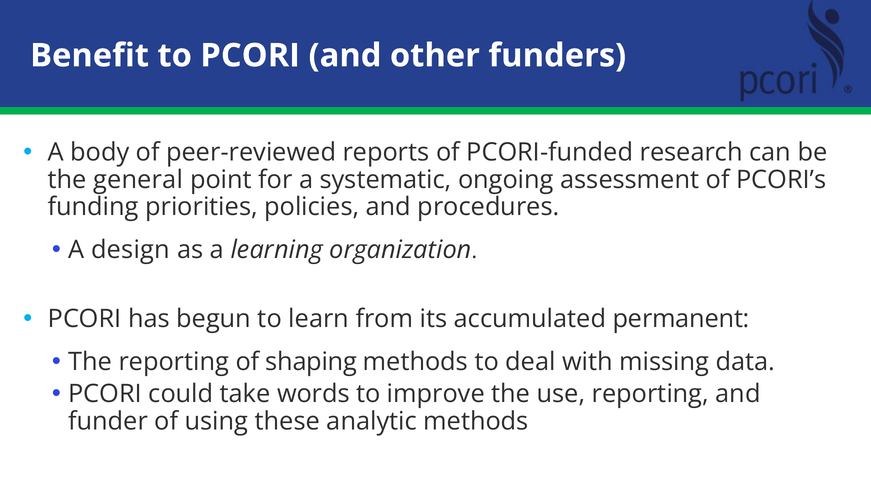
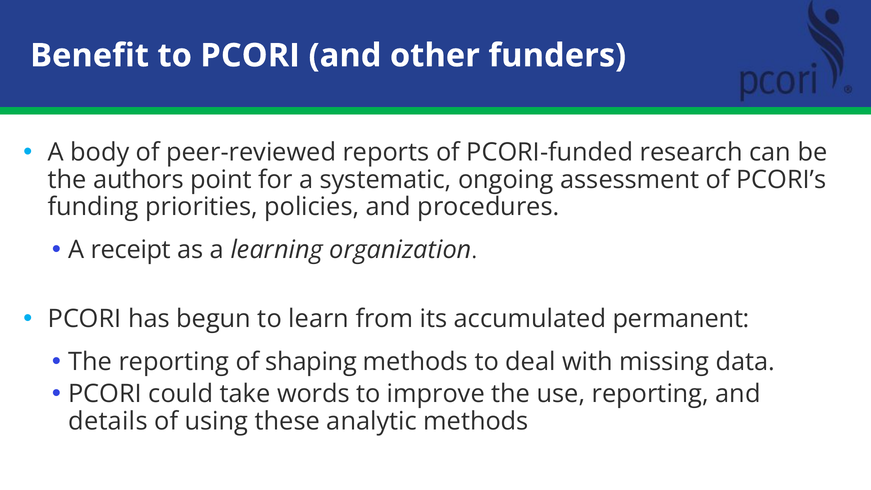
general: general -> authors
design: design -> receipt
funder: funder -> details
